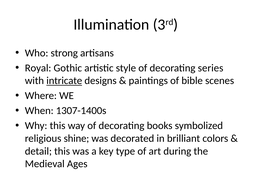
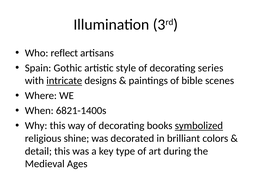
strong: strong -> reflect
Royal: Royal -> Spain
1307-1400s: 1307-1400s -> 6821-1400s
symbolized underline: none -> present
